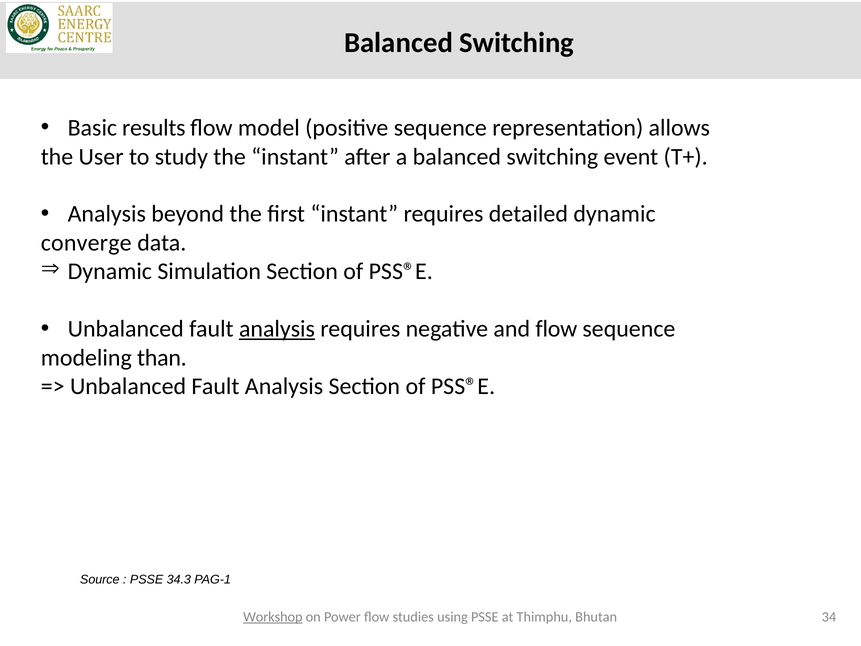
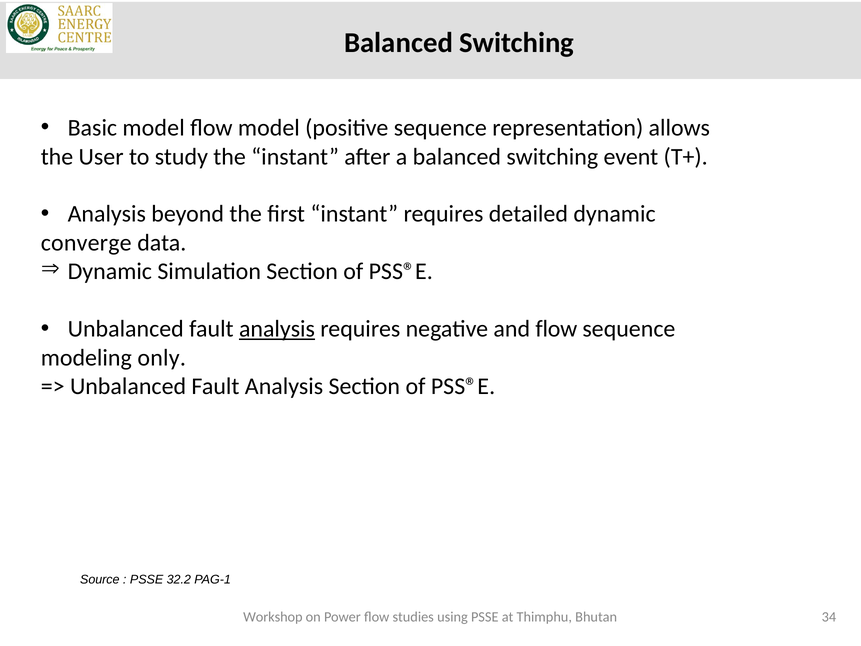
Basic results: results -> model
than: than -> only
34.3: 34.3 -> 32.2
Workshop underline: present -> none
